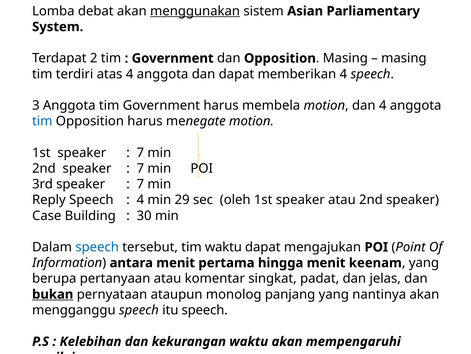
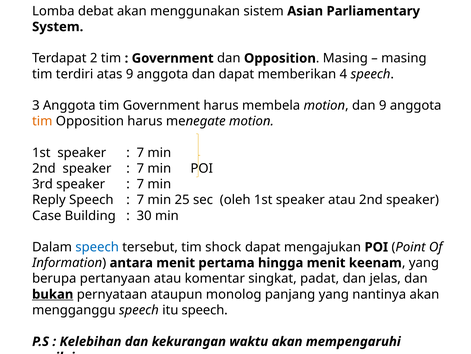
menggunakan underline: present -> none
atas 4: 4 -> 9
dan 4: 4 -> 9
tim at (42, 121) colour: blue -> orange
4 at (140, 200): 4 -> 7
29: 29 -> 25
tim waktu: waktu -> shock
